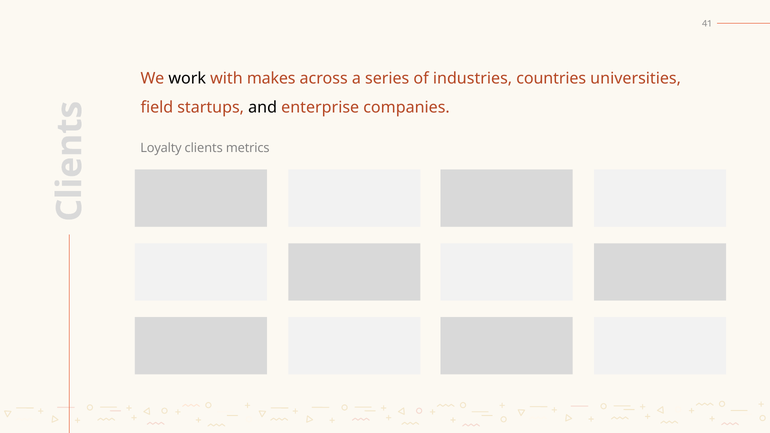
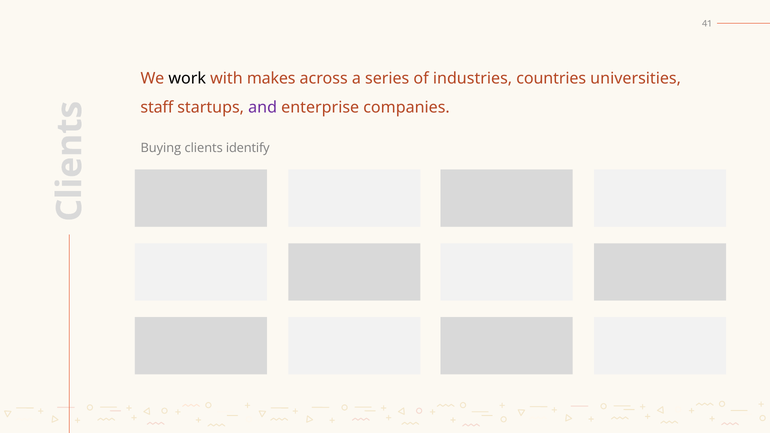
field: field -> staff
and colour: black -> purple
Loyalty: Loyalty -> Buying
metrics: metrics -> identify
